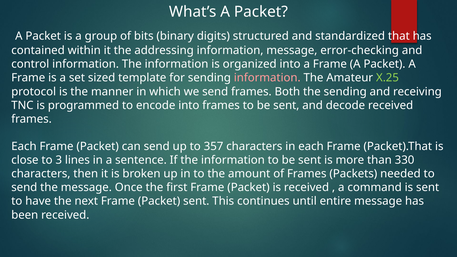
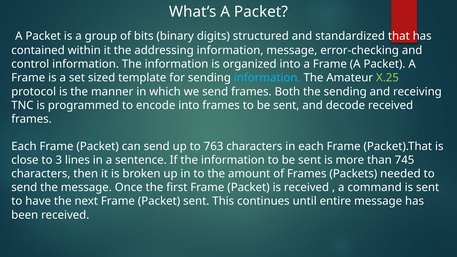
information at (267, 78) colour: pink -> light blue
357: 357 -> 763
330: 330 -> 745
